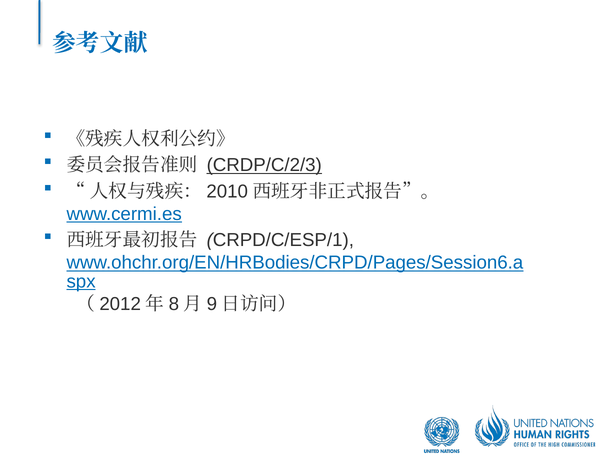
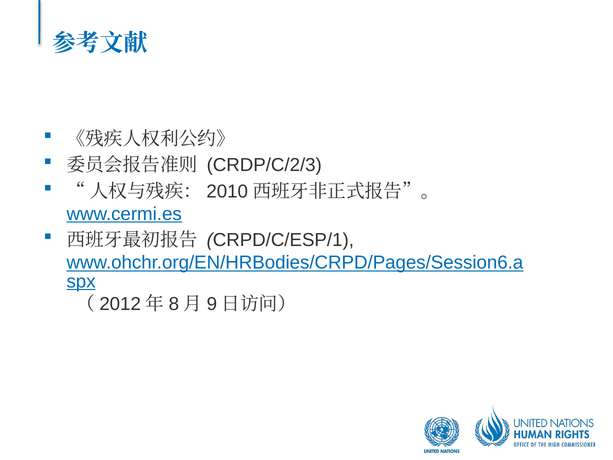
CRDP/C/2/3 underline: present -> none
